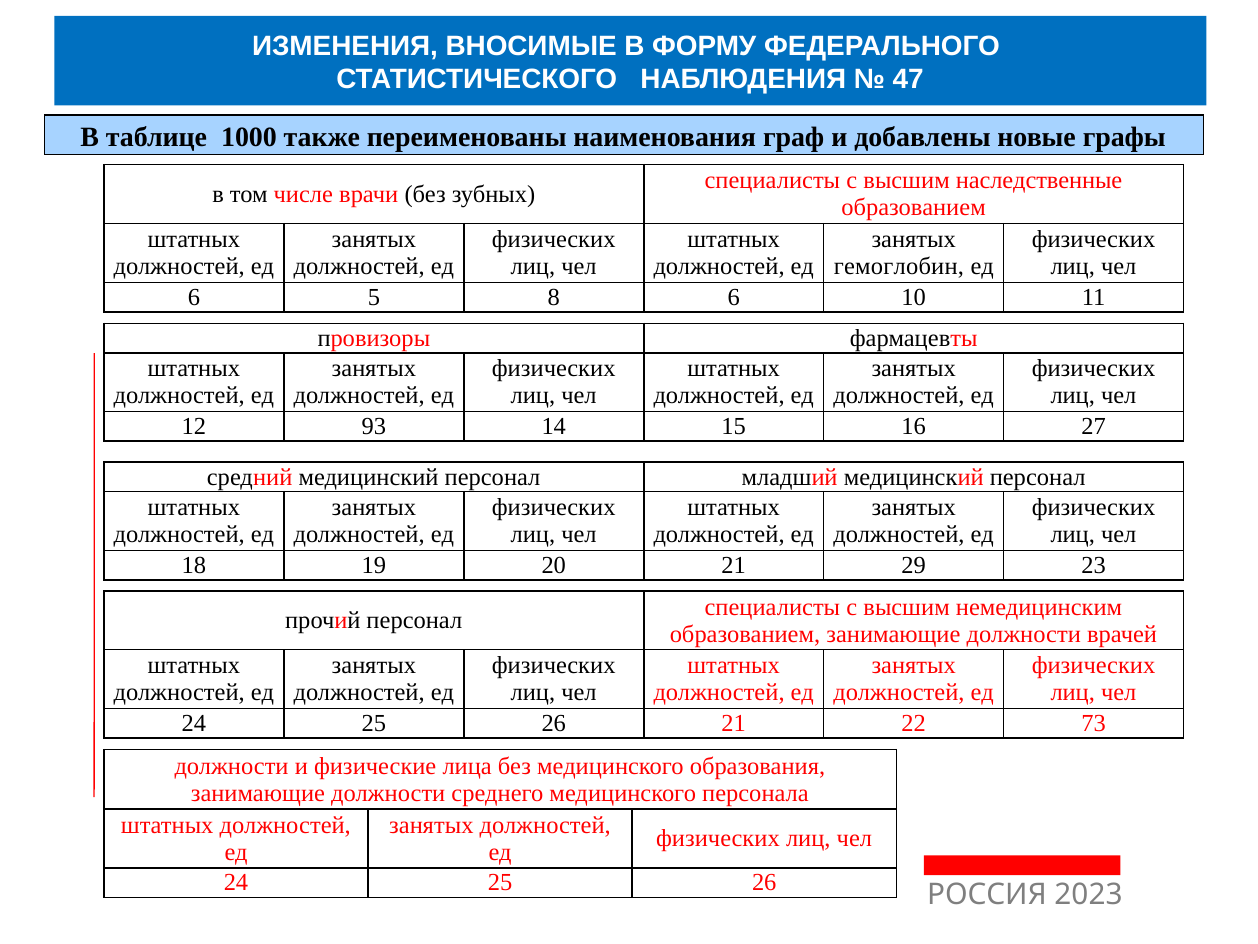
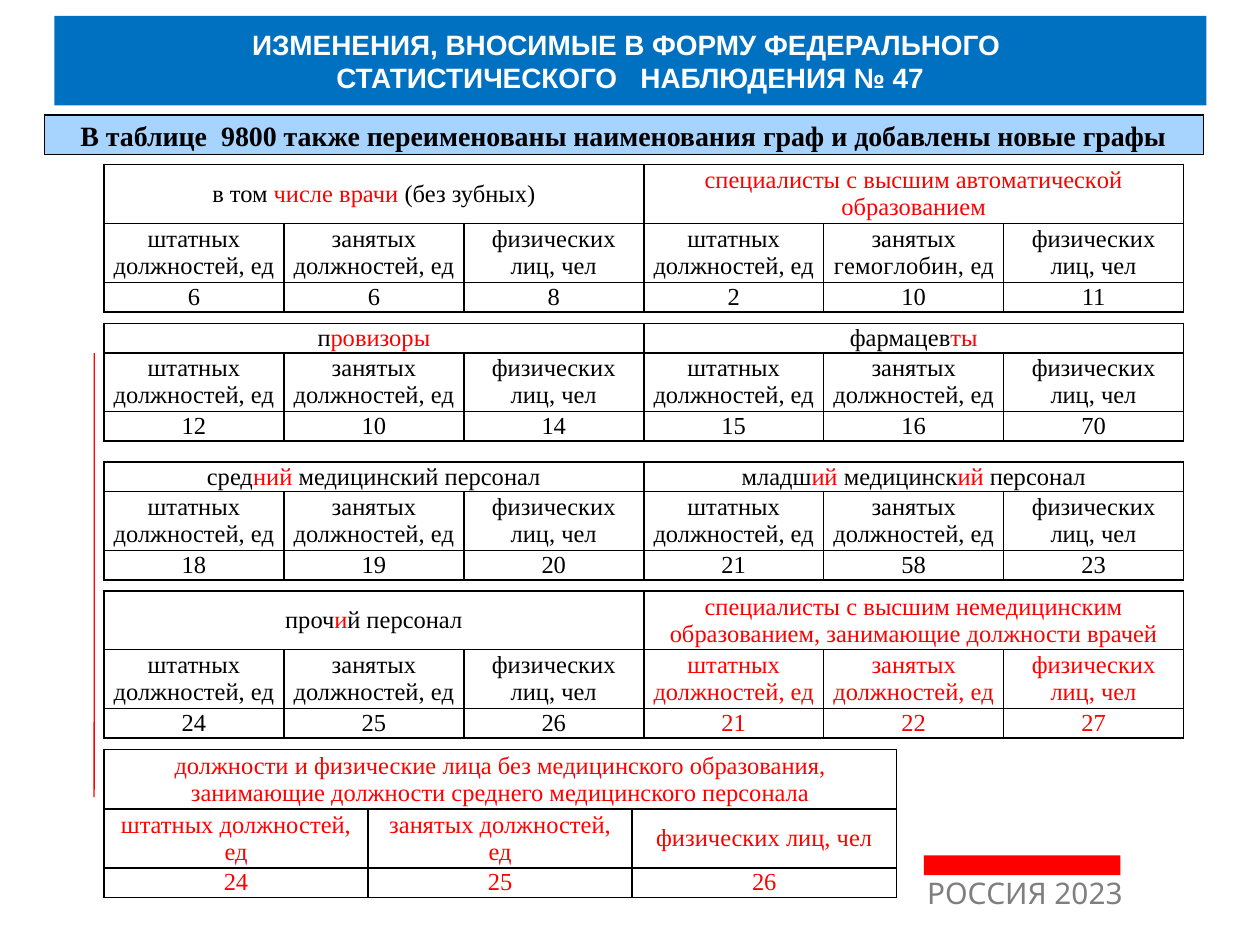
1000: 1000 -> 9800
наследственные: наследственные -> автоматической
6 5: 5 -> 6
8 6: 6 -> 2
12 93: 93 -> 10
27: 27 -> 70
29: 29 -> 58
73: 73 -> 27
